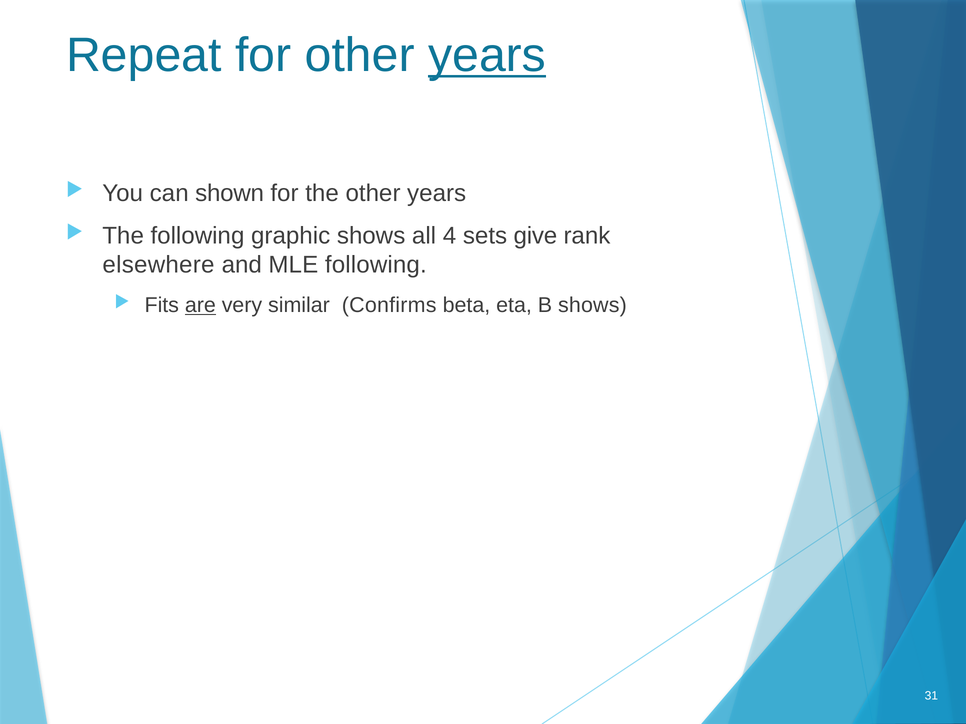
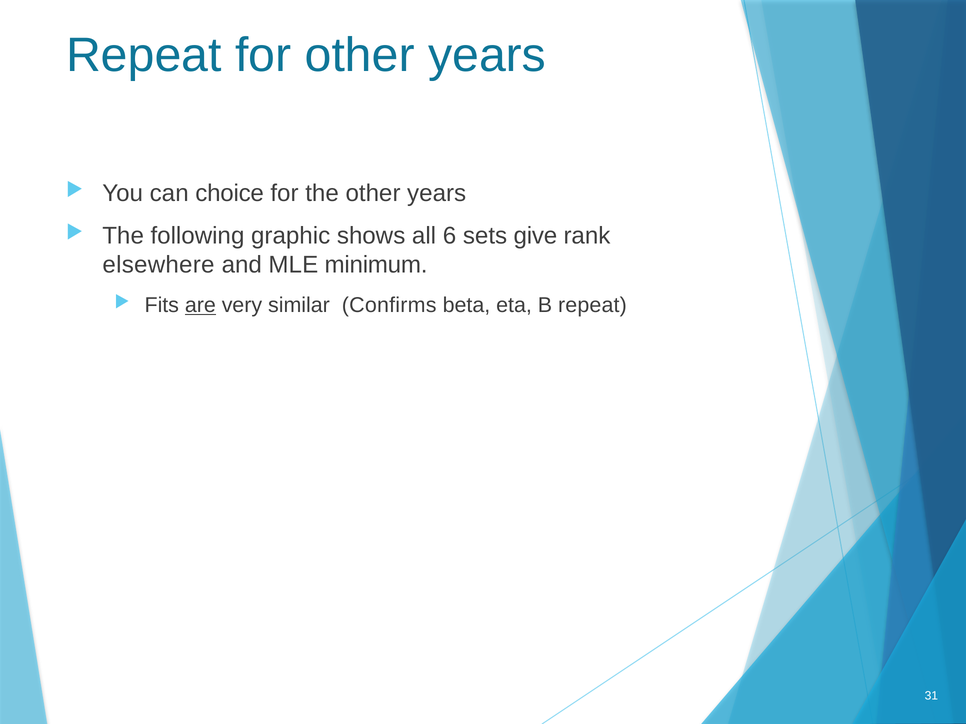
years at (487, 56) underline: present -> none
shown: shown -> choice
4: 4 -> 6
MLE following: following -> minimum
B shows: shows -> repeat
